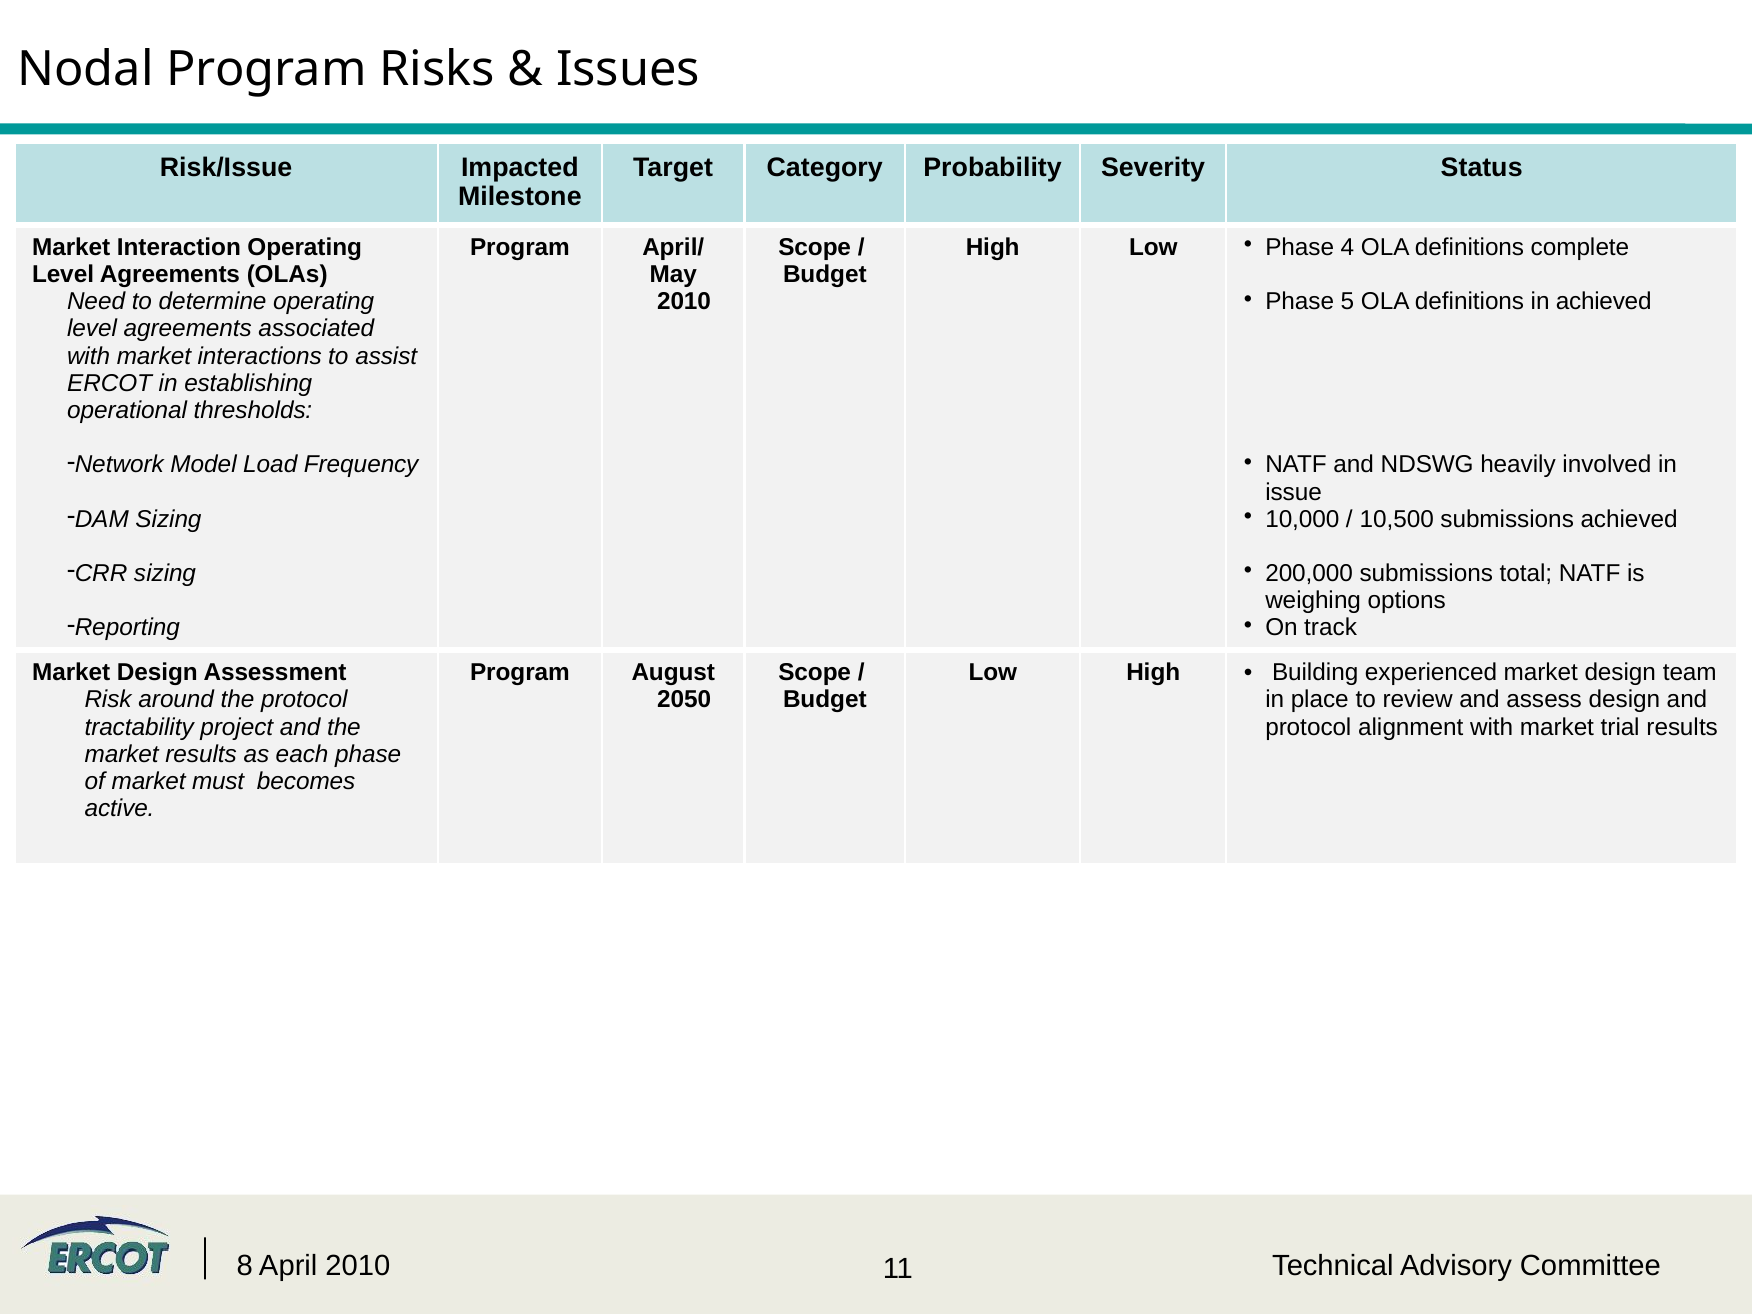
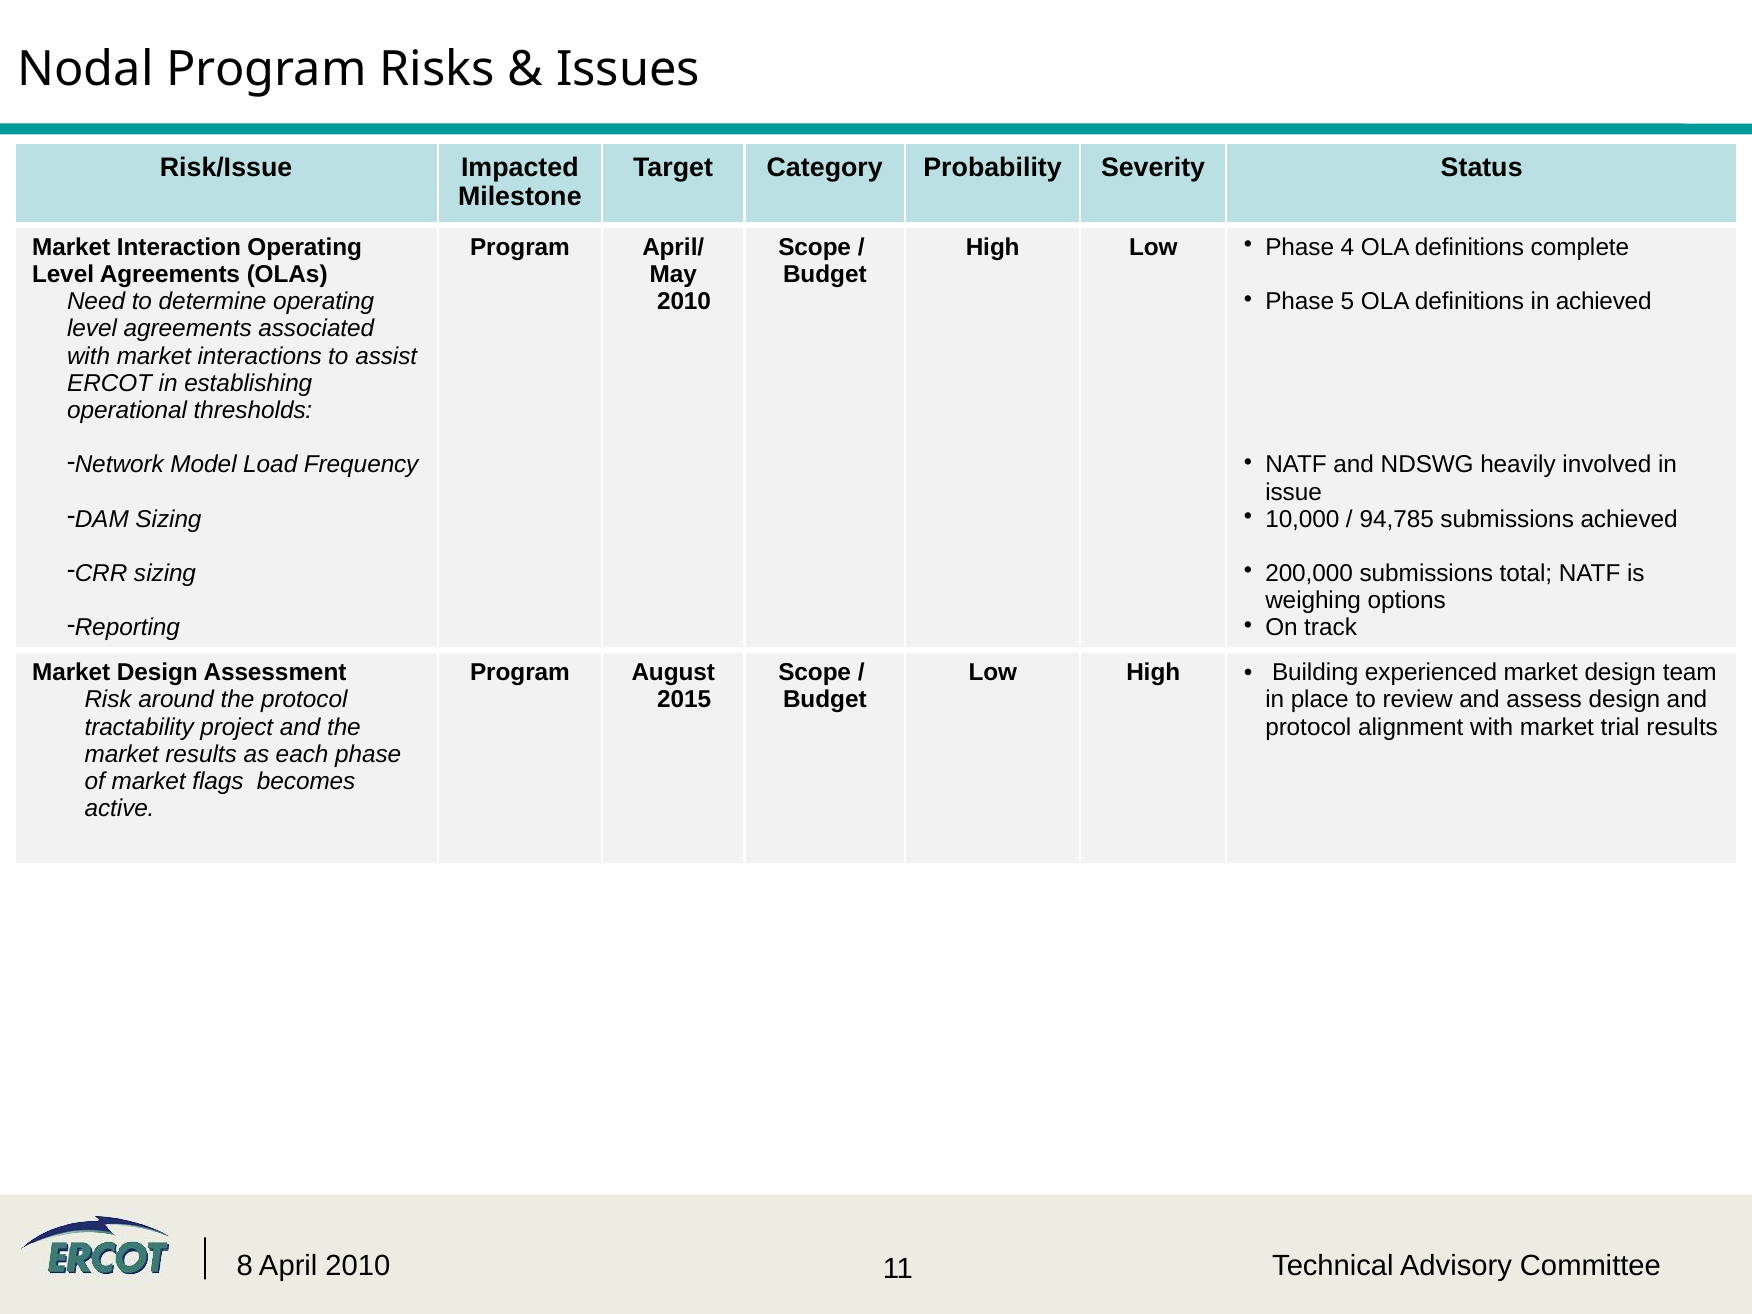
10,500: 10,500 -> 94,785
2050: 2050 -> 2015
must: must -> flags
